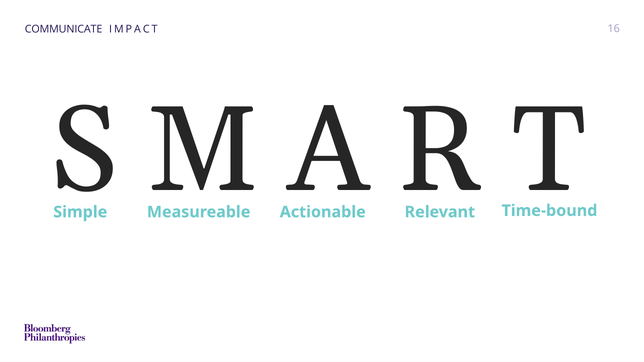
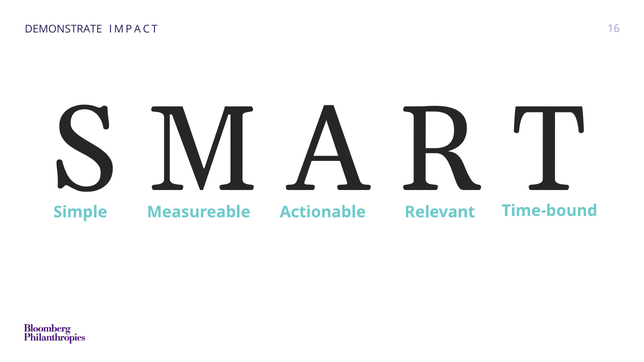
COMMUNICATE: COMMUNICATE -> DEMONSTRATE
